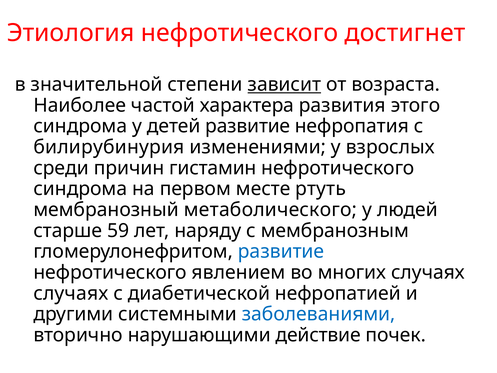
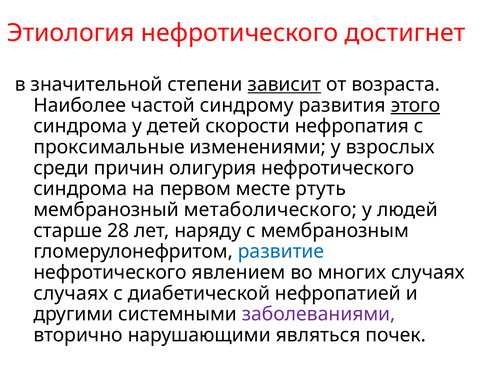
характера: характера -> синдрому
этого underline: none -> present
детей развитие: развитие -> скорости
билирубинурия: билирубинурия -> проксимальные
гистамин: гистамин -> олигурия
59: 59 -> 28
заболеваниями colour: blue -> purple
действие: действие -> являться
